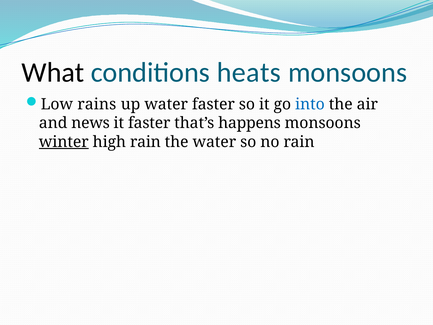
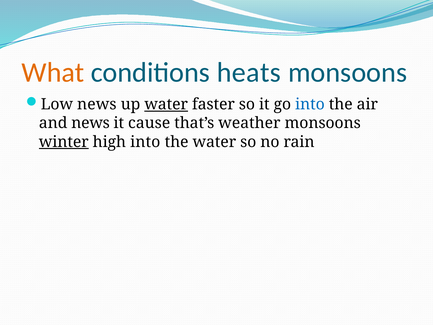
What colour: black -> orange
Low rains: rains -> news
water at (166, 104) underline: none -> present
it faster: faster -> cause
happens: happens -> weather
high rain: rain -> into
